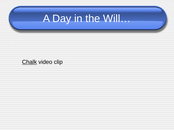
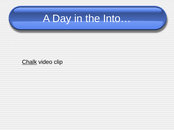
Will…: Will… -> Into…
